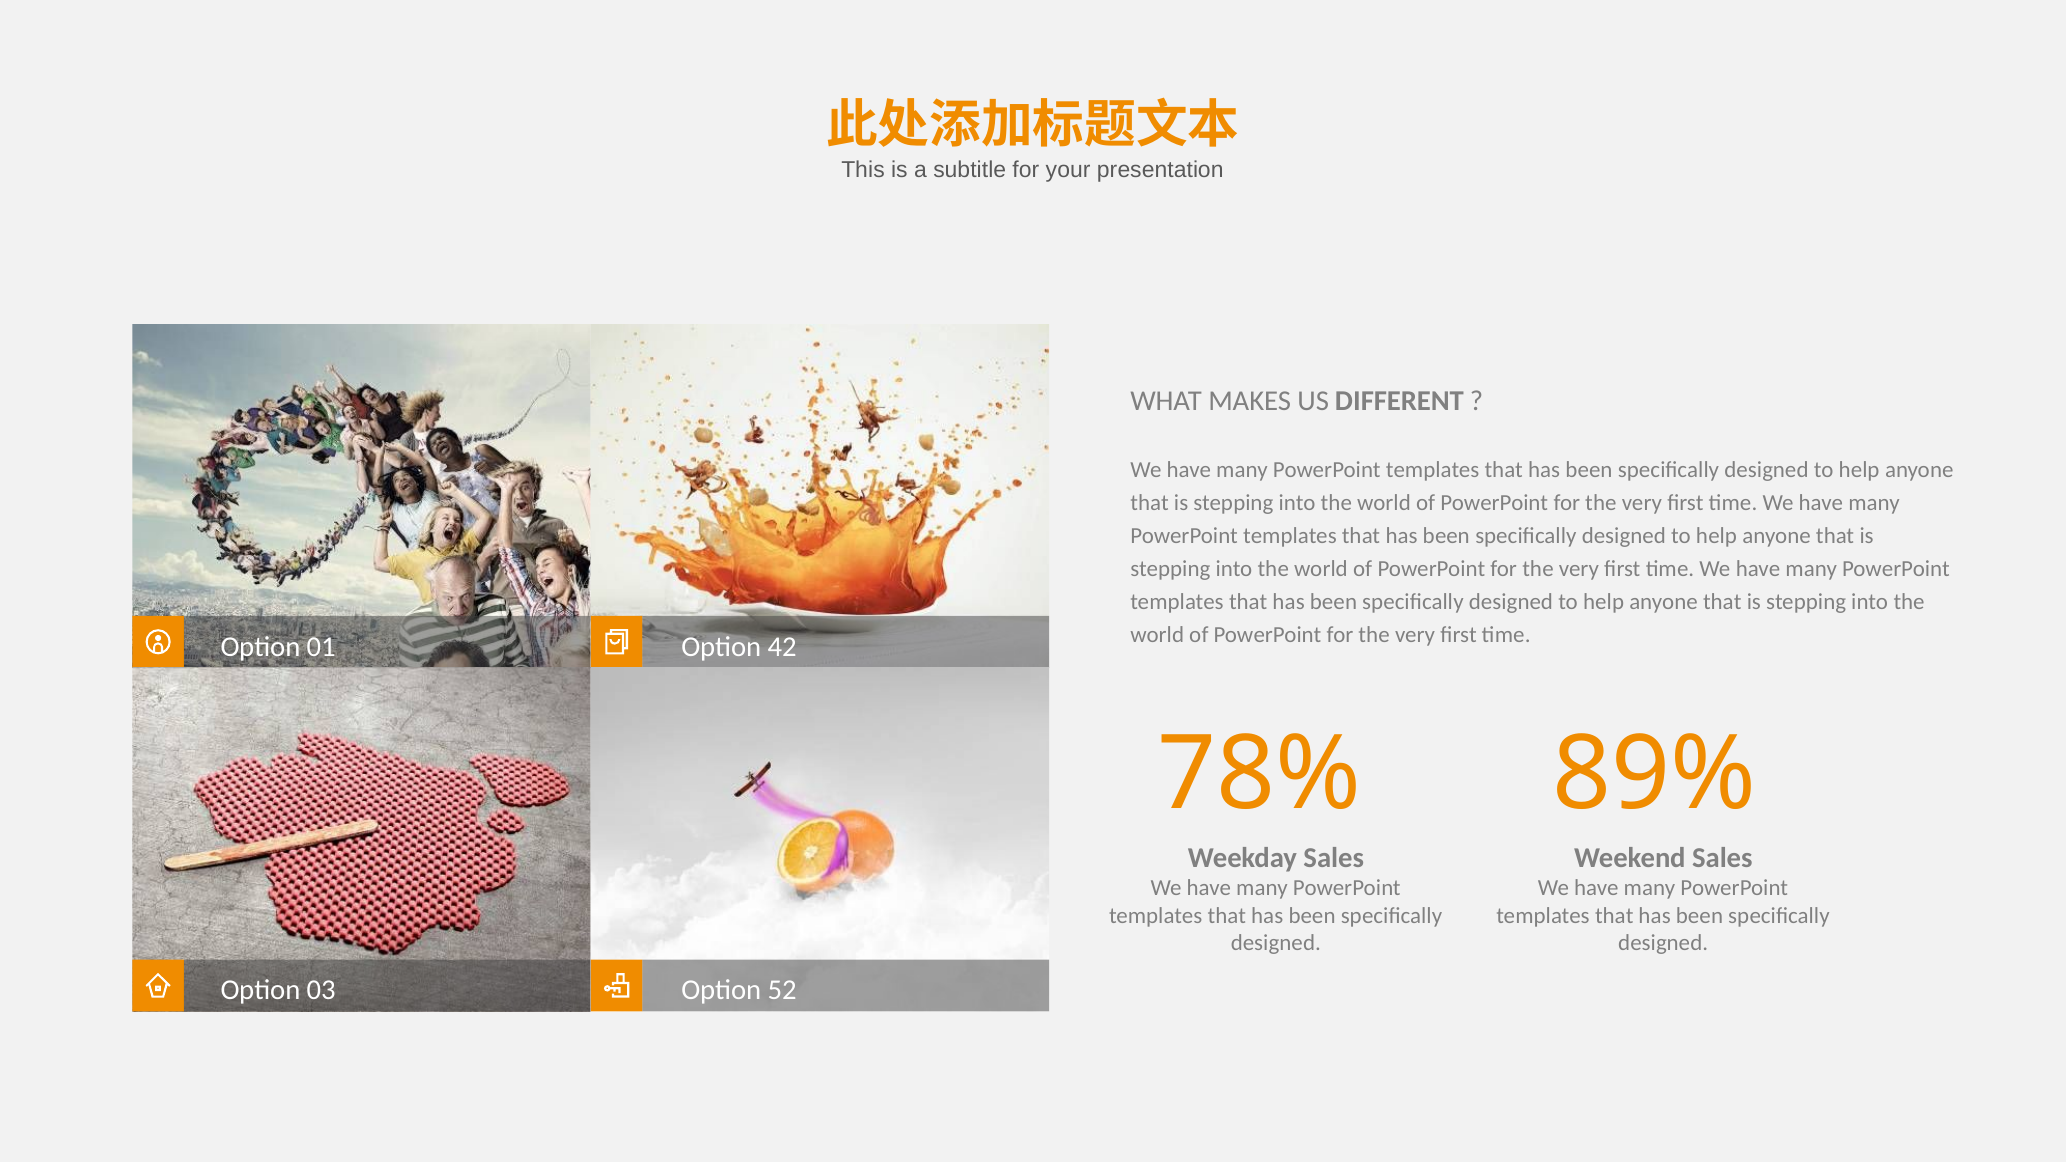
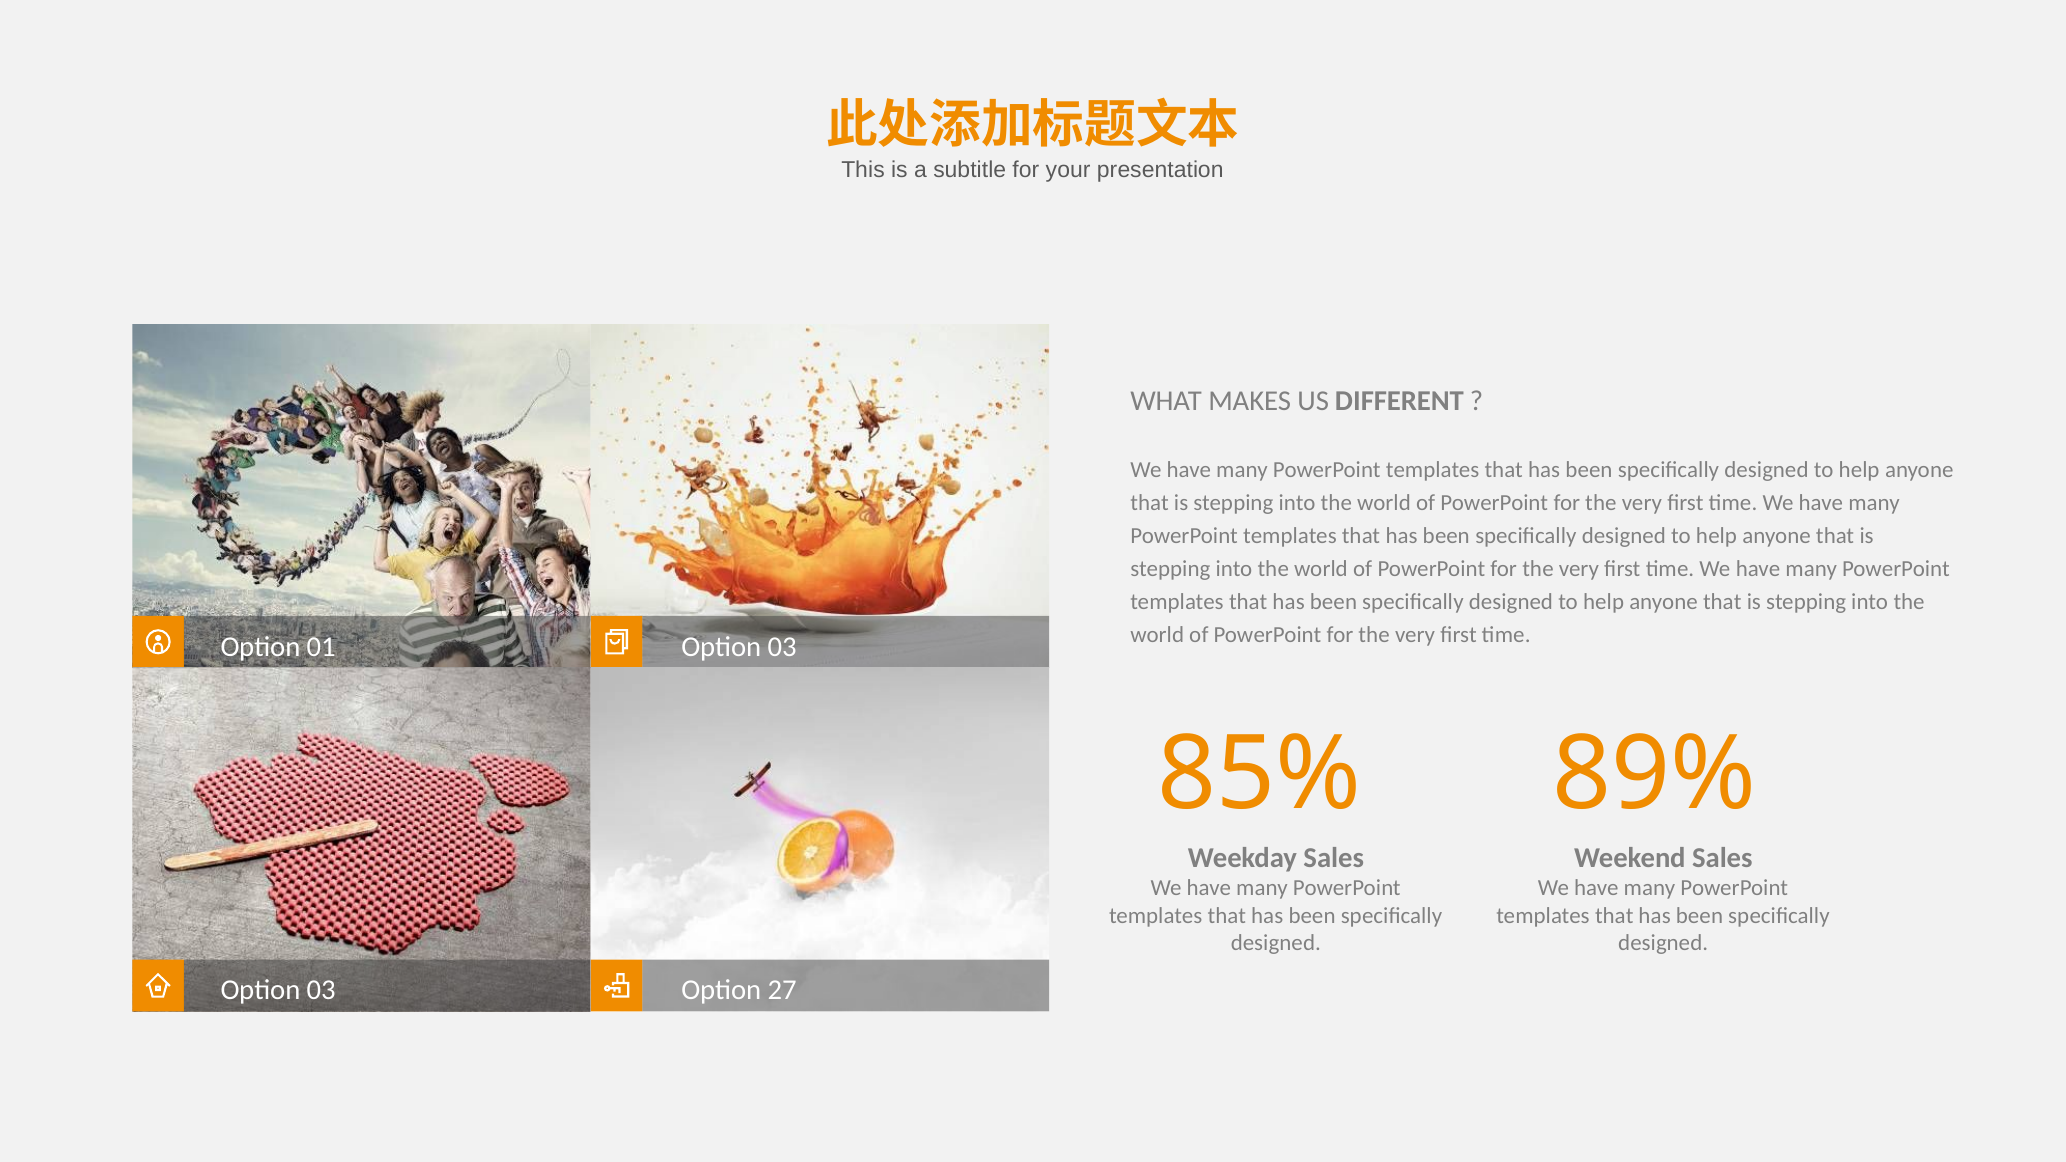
42 at (782, 647): 42 -> 03
78%: 78% -> 85%
52: 52 -> 27
